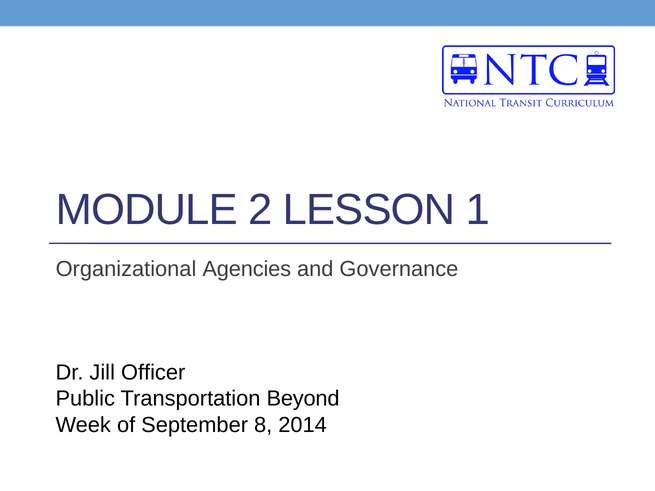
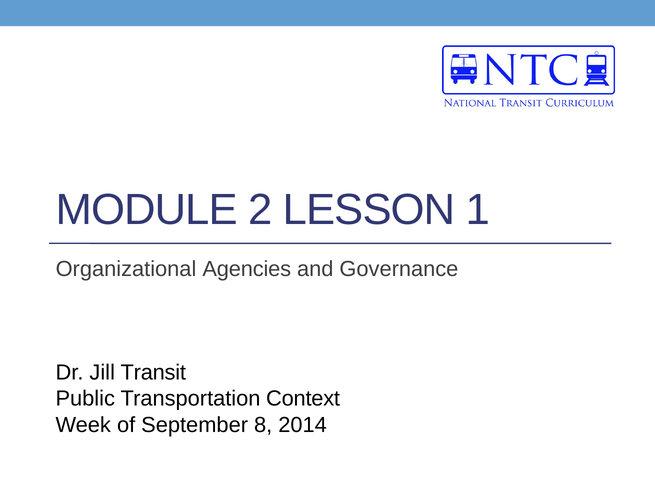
Officer: Officer -> Transit
Beyond: Beyond -> Context
